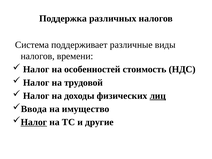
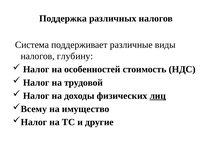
времени: времени -> глубину
Ввода: Ввода -> Всему
Налог at (34, 122) underline: present -> none
